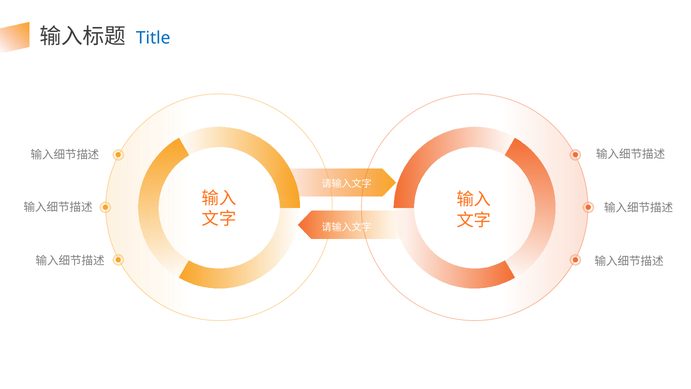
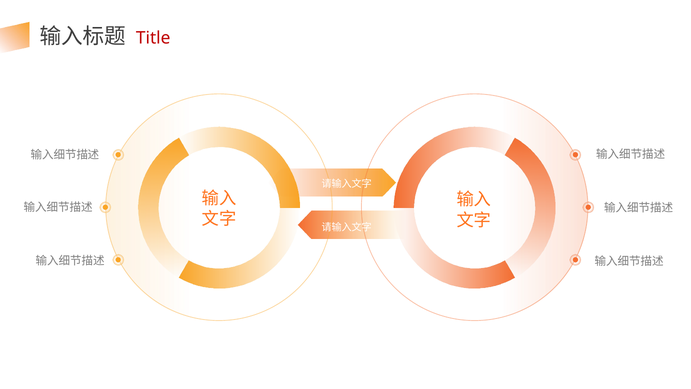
Title colour: blue -> red
